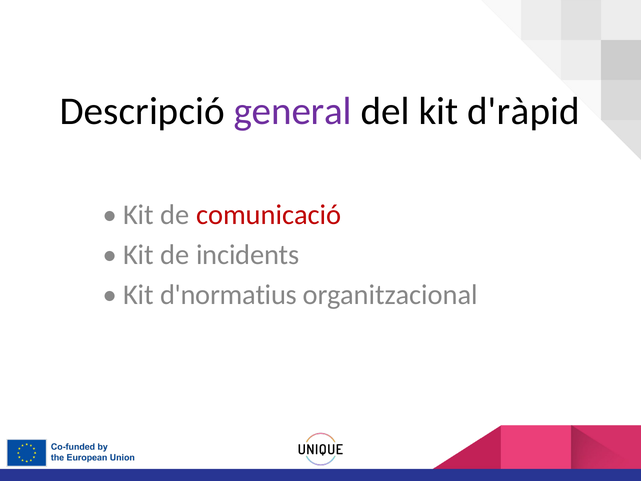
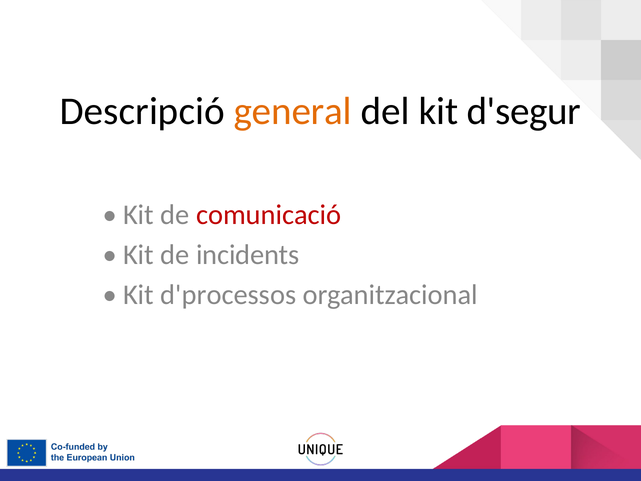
general colour: purple -> orange
d'ràpid: d'ràpid -> d'segur
d'normatius: d'normatius -> d'processos
